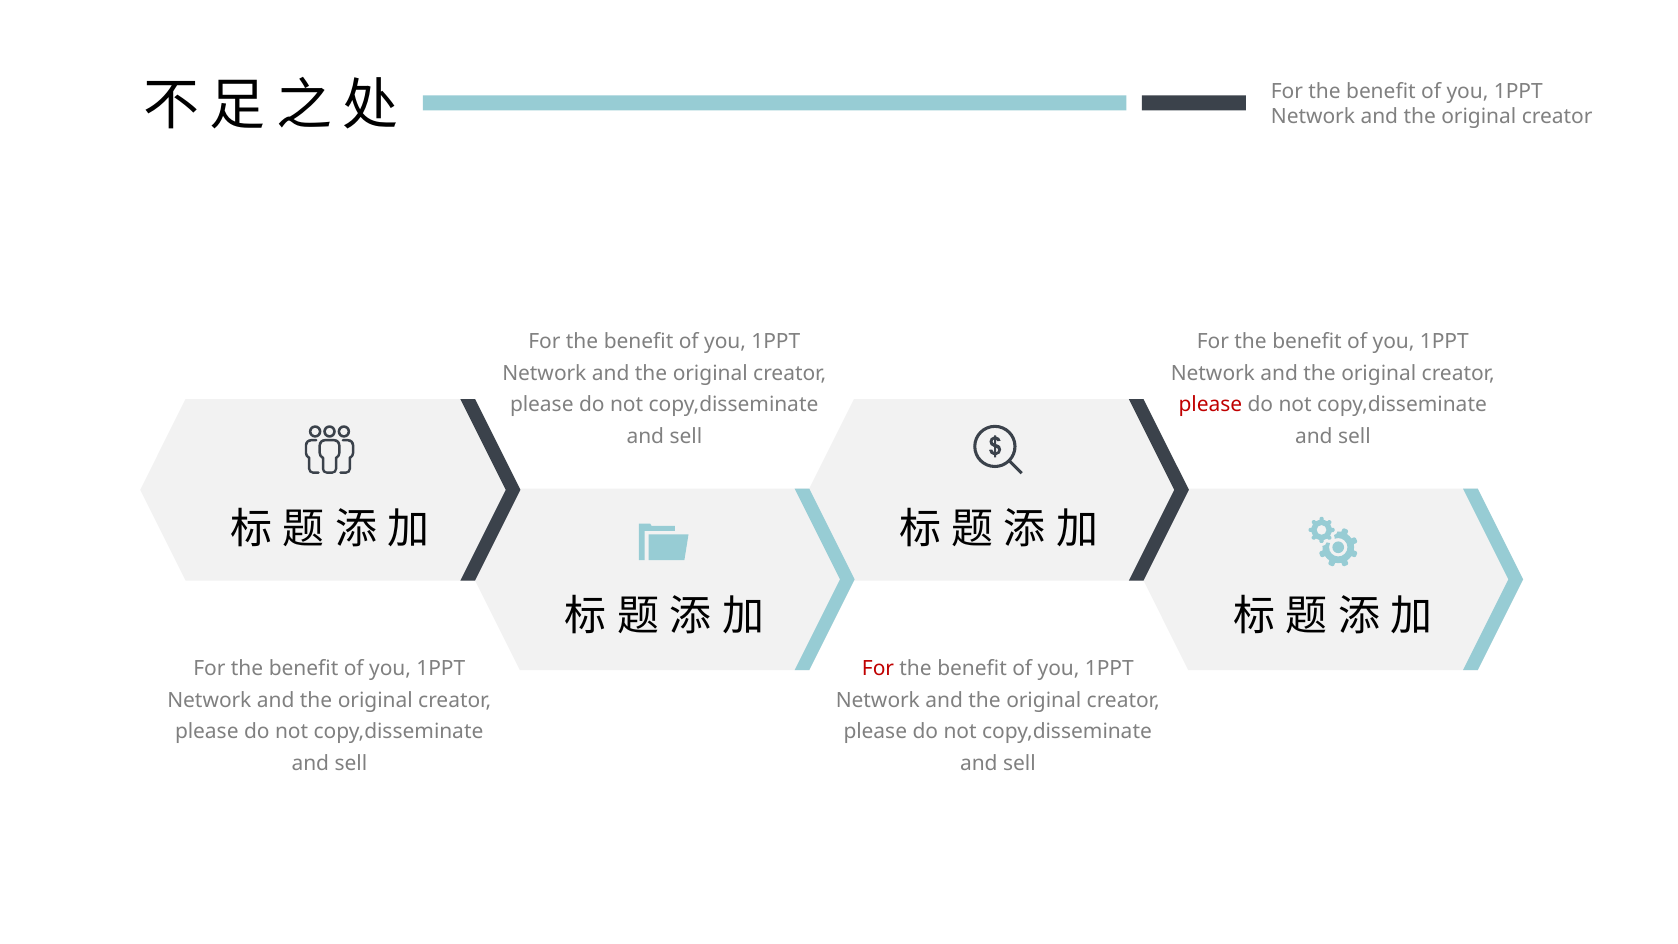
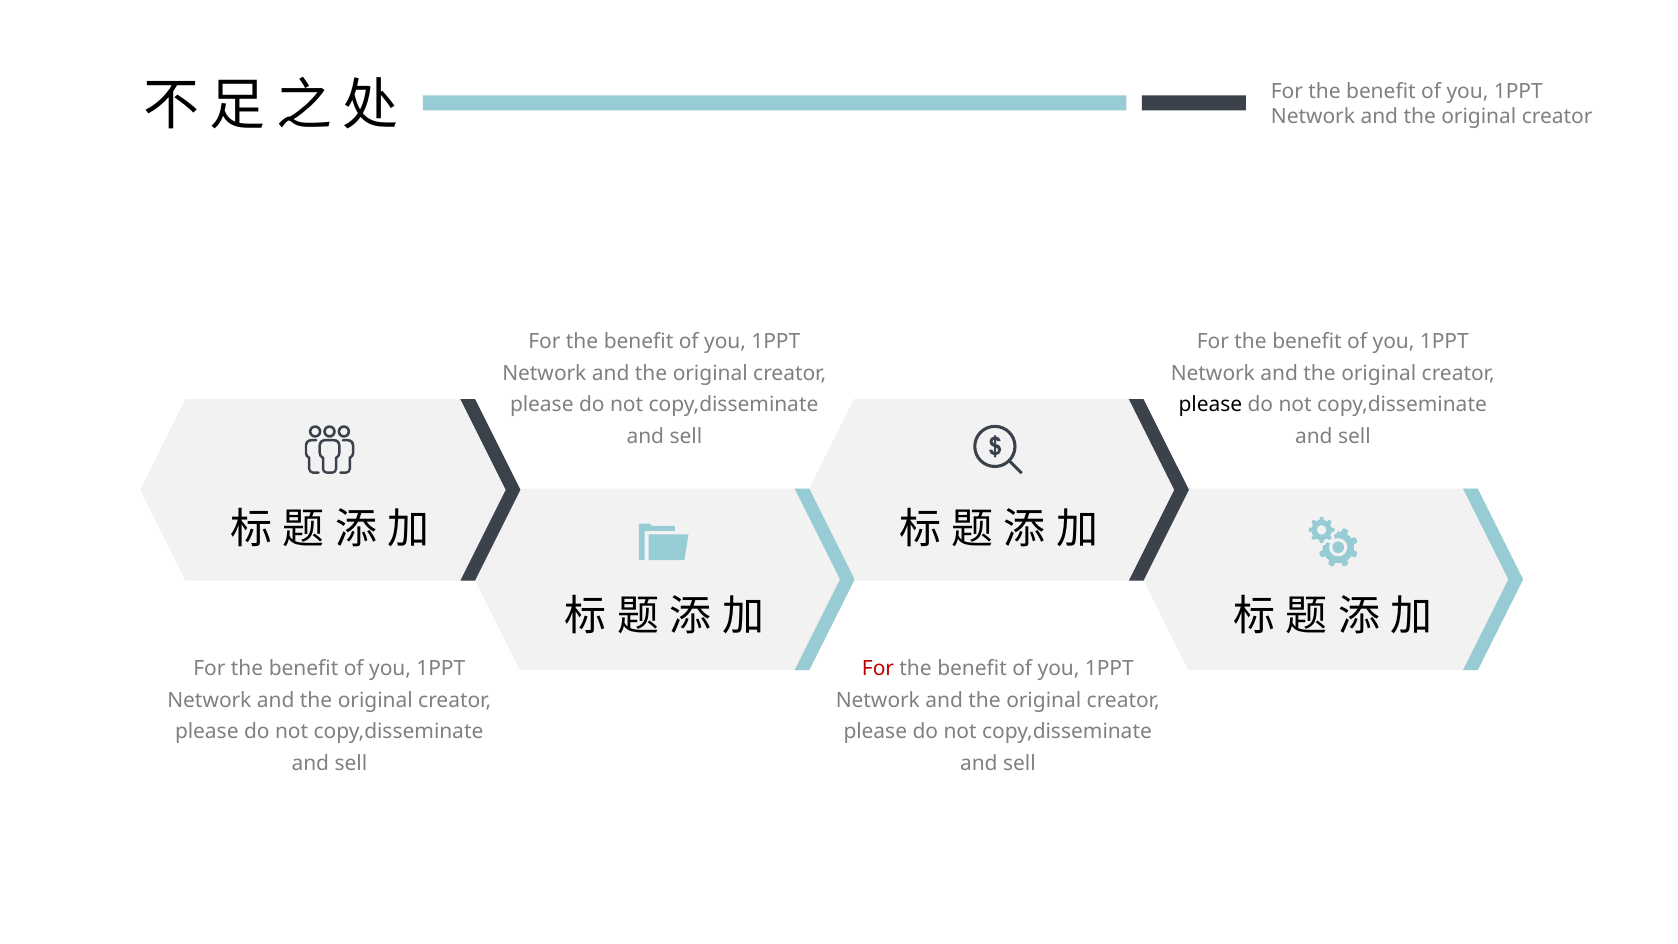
please at (1210, 405) colour: red -> black
